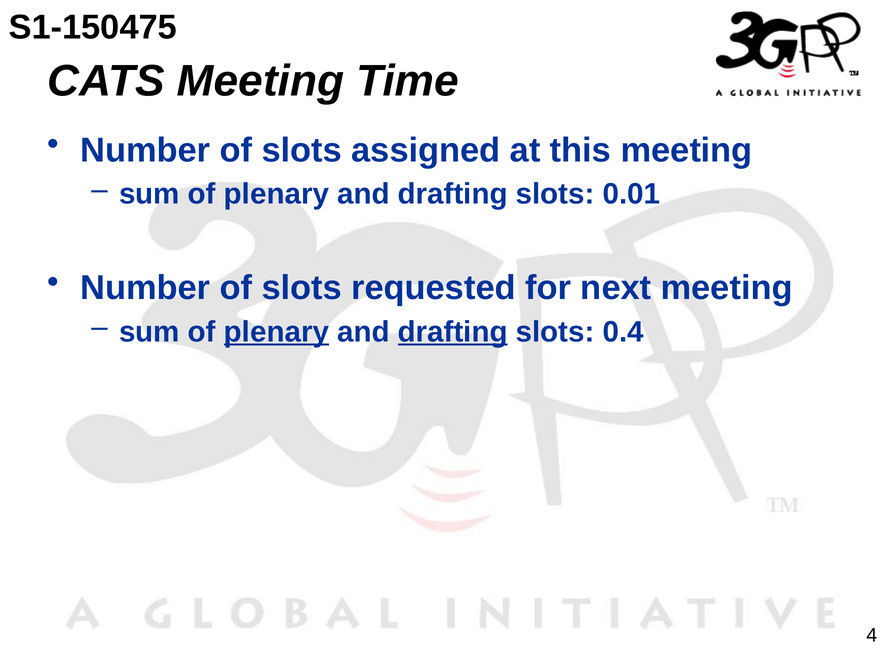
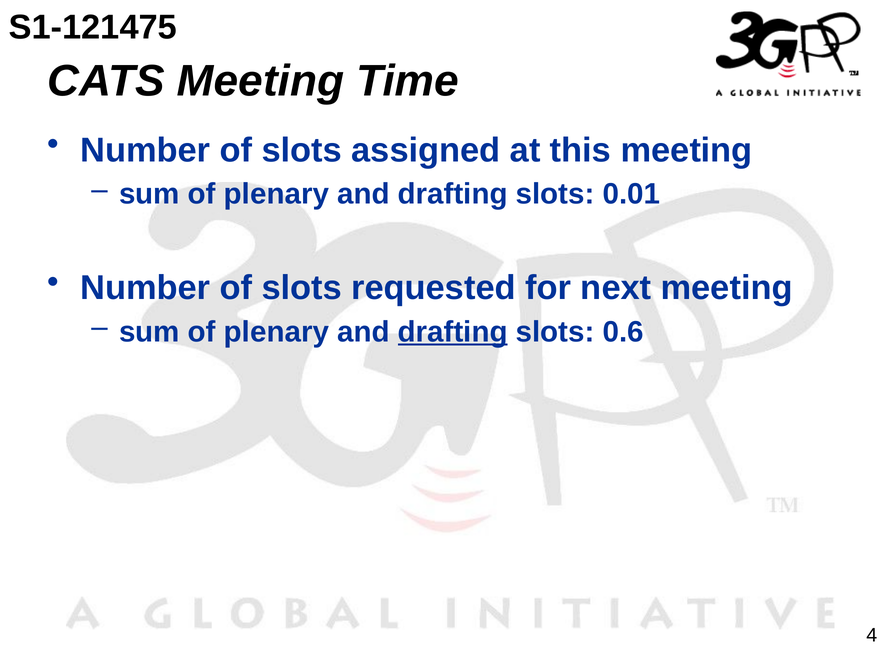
S1-150475: S1-150475 -> S1-121475
plenary at (276, 332) underline: present -> none
0.4: 0.4 -> 0.6
